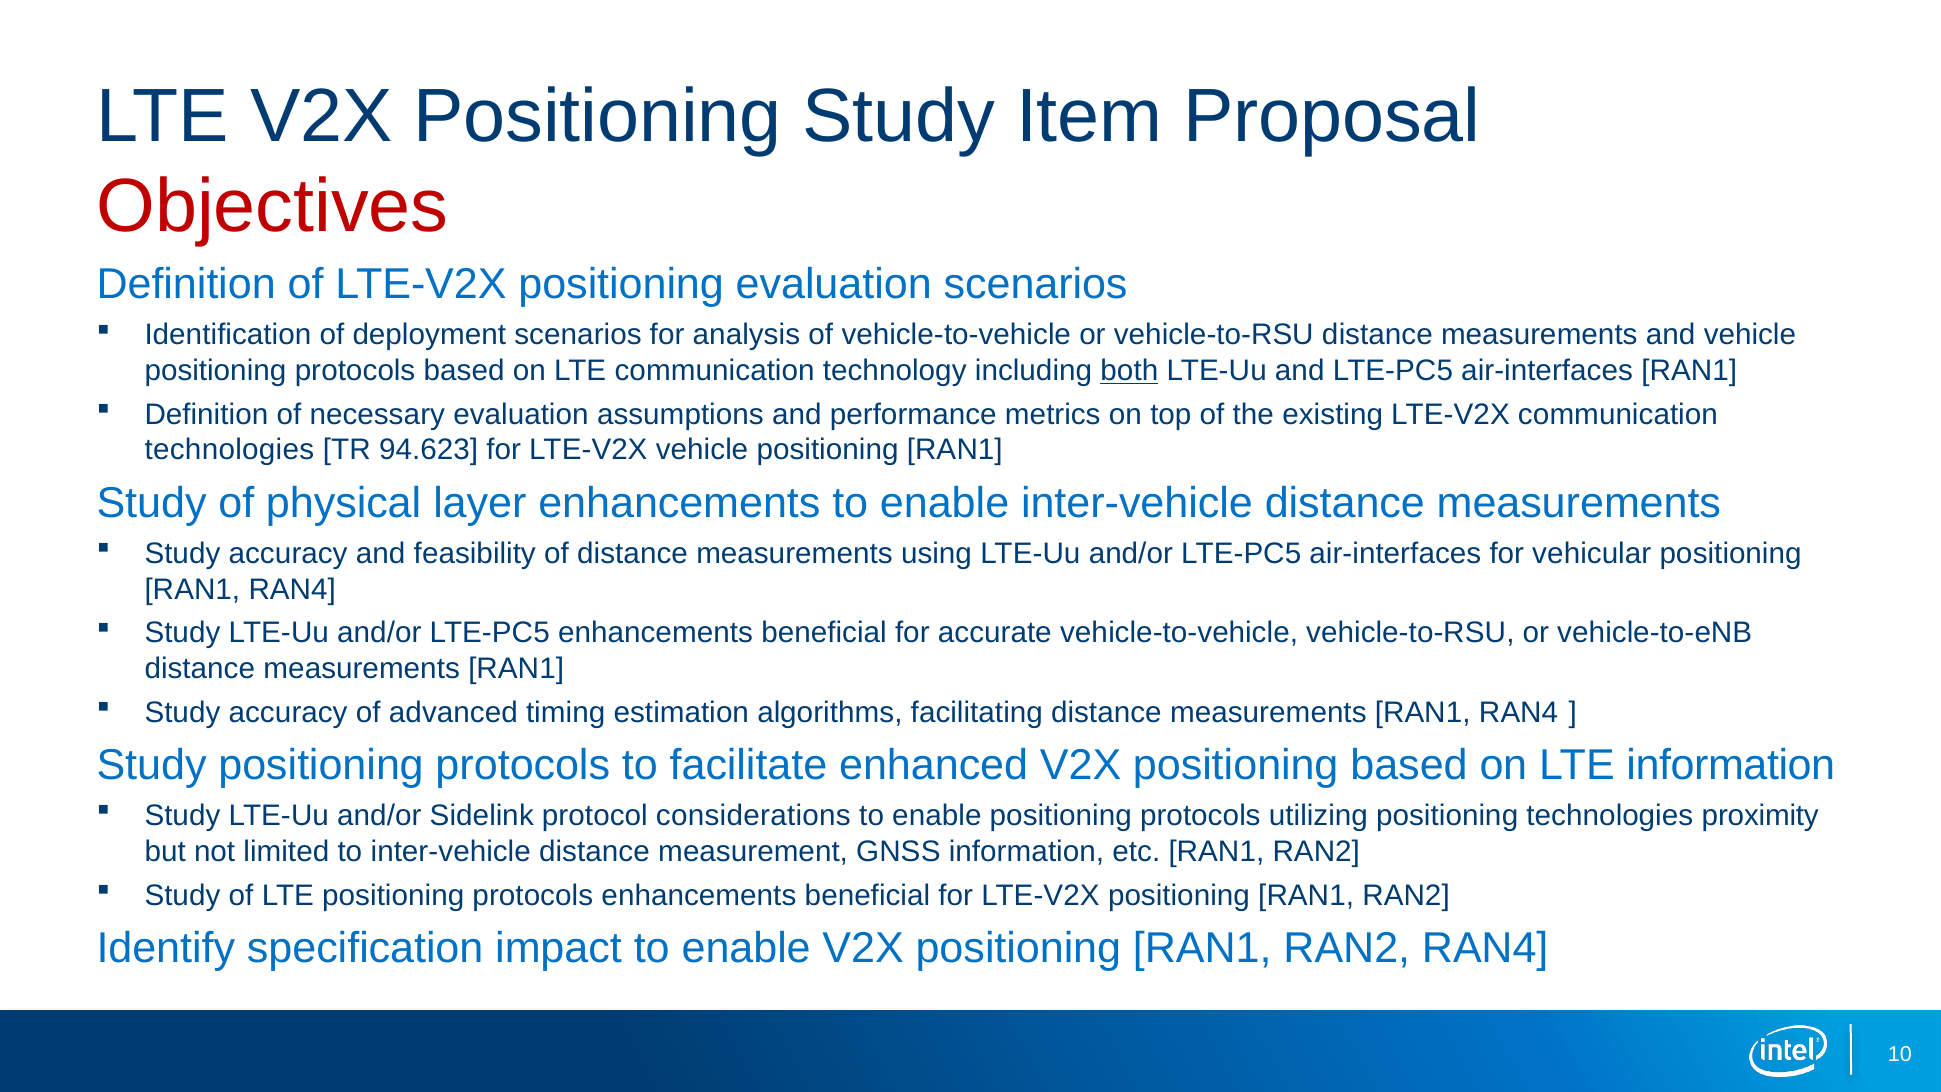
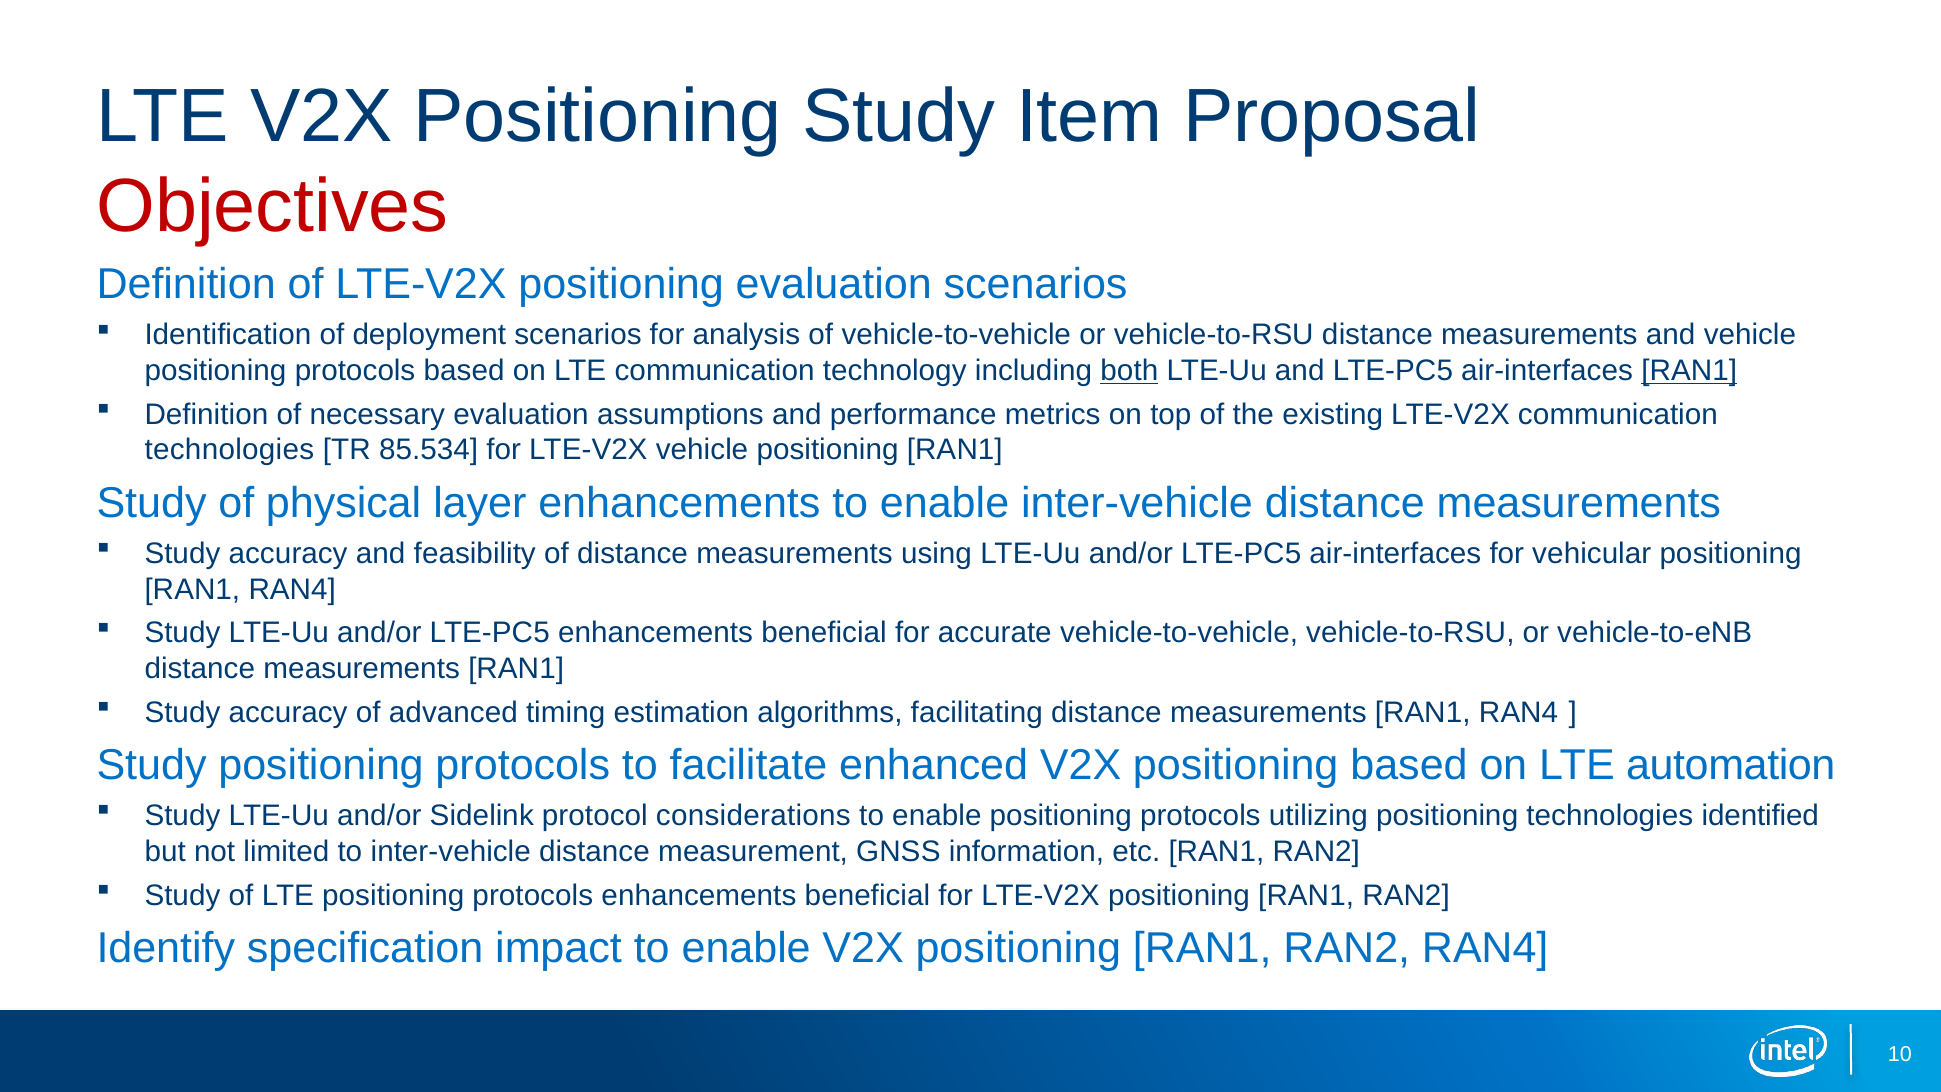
RAN1 at (1689, 371) underline: none -> present
94.623: 94.623 -> 85.534
LTE information: information -> automation
proximity: proximity -> identified
